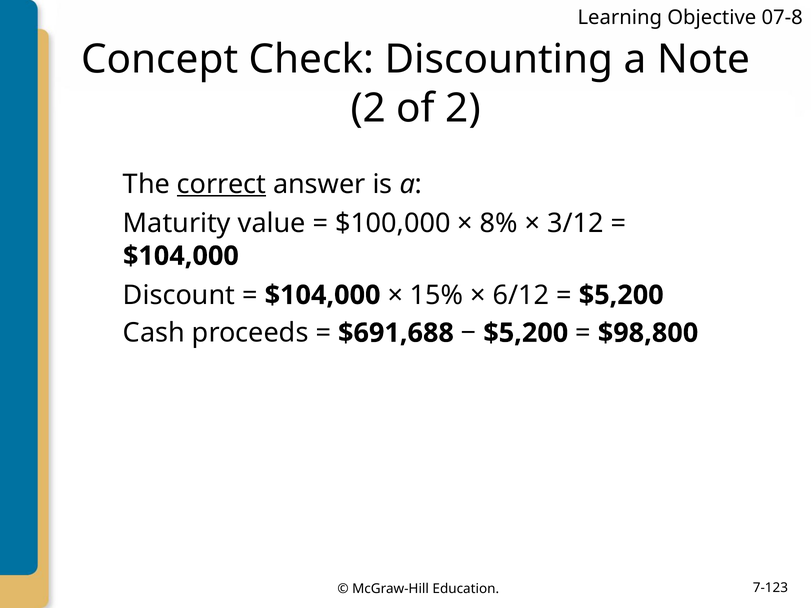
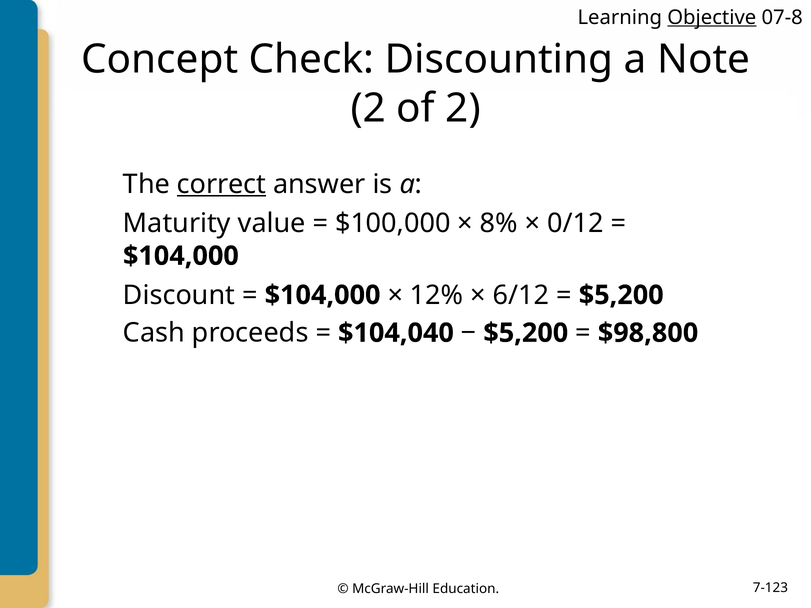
Objective underline: none -> present
3/12: 3/12 -> 0/12
15%: 15% -> 12%
$691,688: $691,688 -> $104,040
